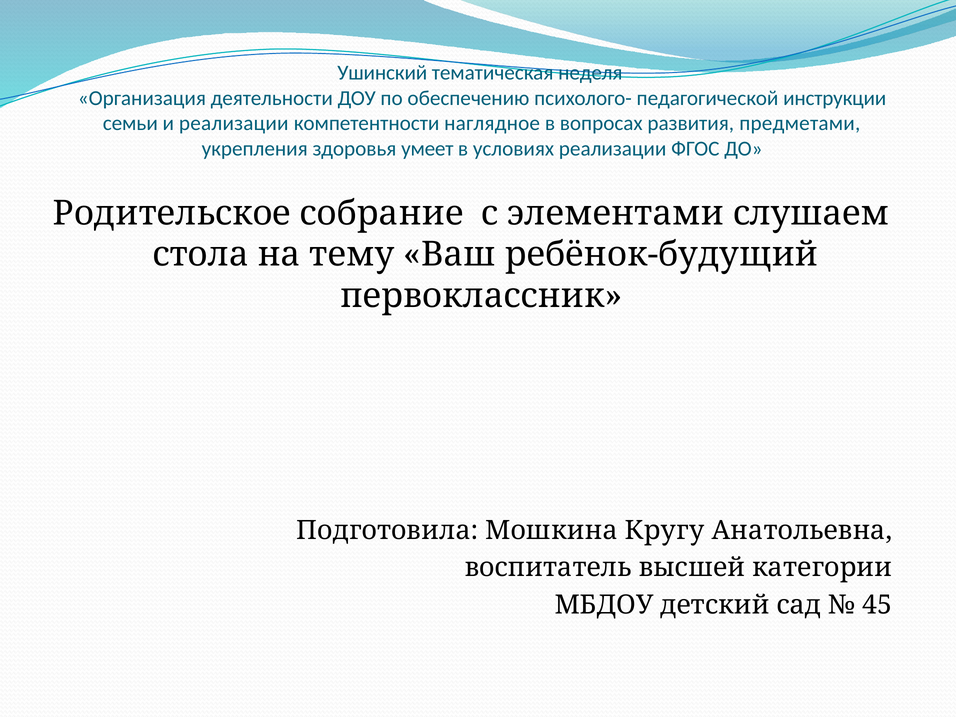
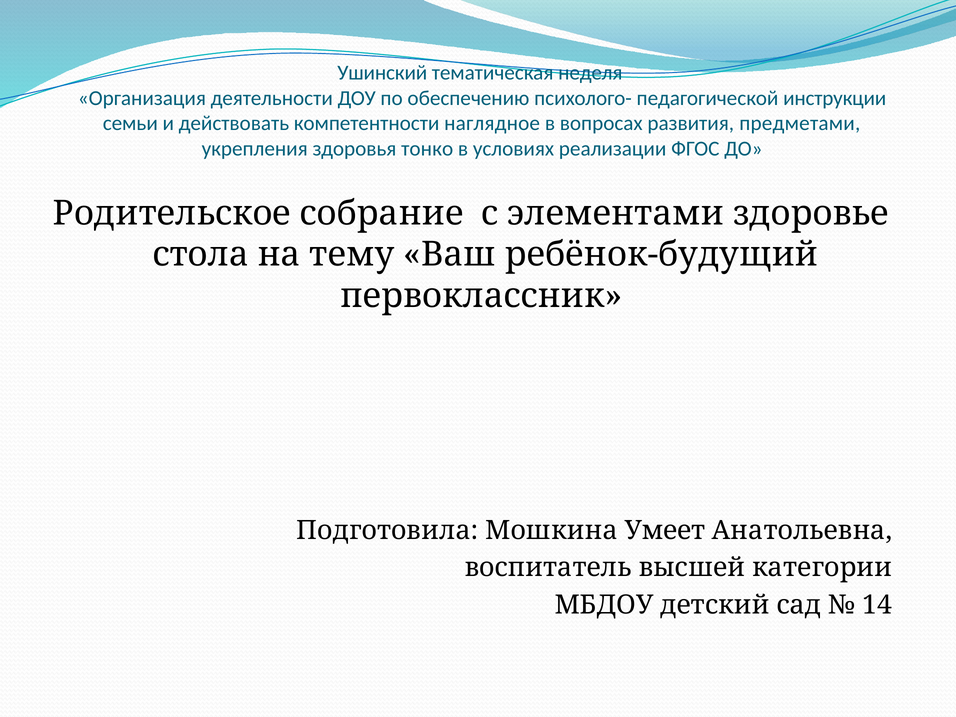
и реализации: реализации -> действовать
умеет: умеет -> тонко
слушаем: слушаем -> здоровье
Кругу: Кругу -> Умеет
45: 45 -> 14
